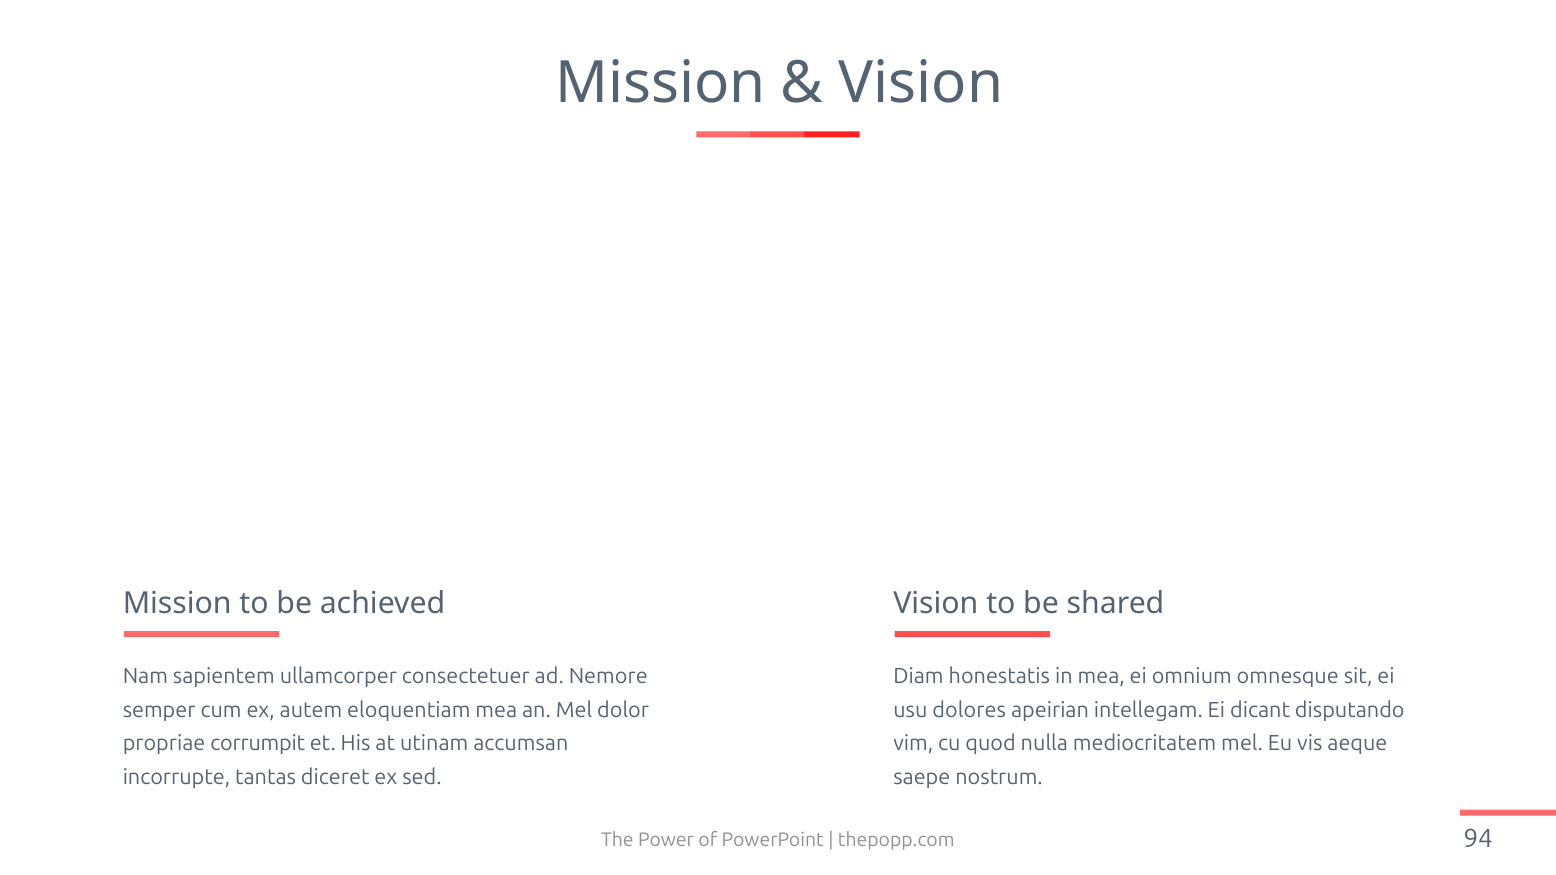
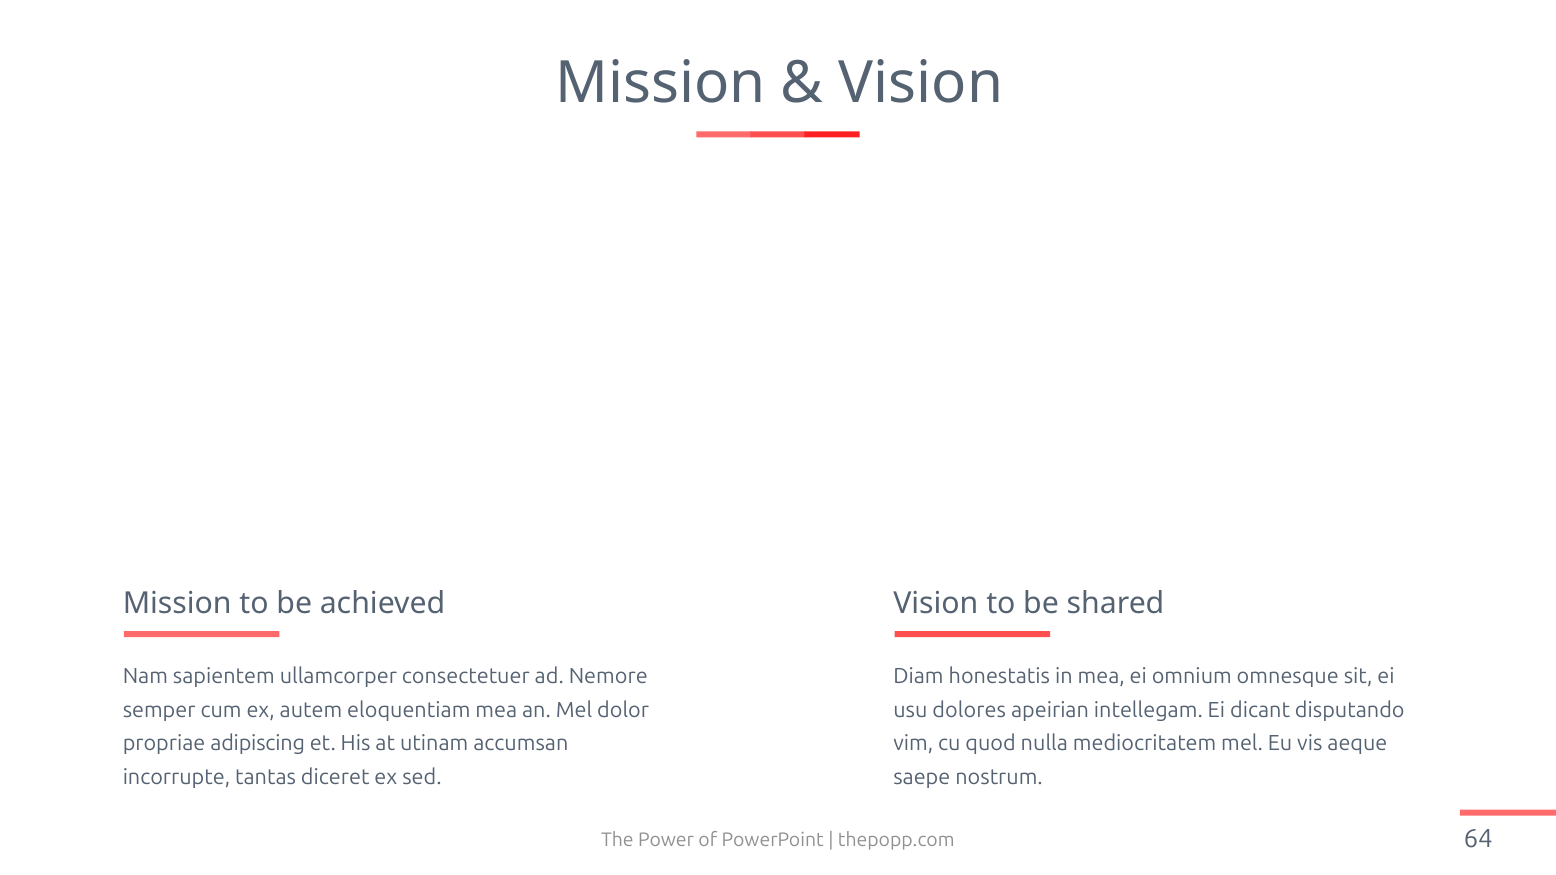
corrumpit: corrumpit -> adipiscing
94: 94 -> 64
